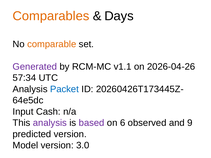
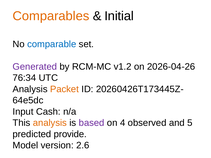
Days: Days -> Initial
comparable colour: orange -> blue
v1.1: v1.1 -> v1.2
57:34: 57:34 -> 76:34
Packet colour: blue -> orange
analysis at (50, 123) colour: purple -> orange
6: 6 -> 4
9: 9 -> 5
predicted version: version -> provide
3.0: 3.0 -> 2.6
